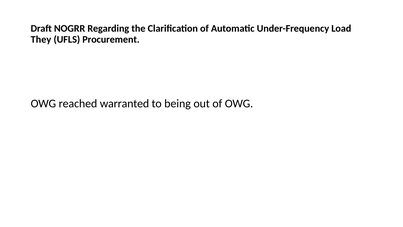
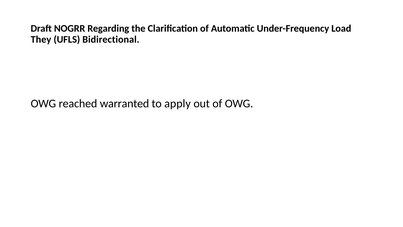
Procurement: Procurement -> Bidirectional
being: being -> apply
